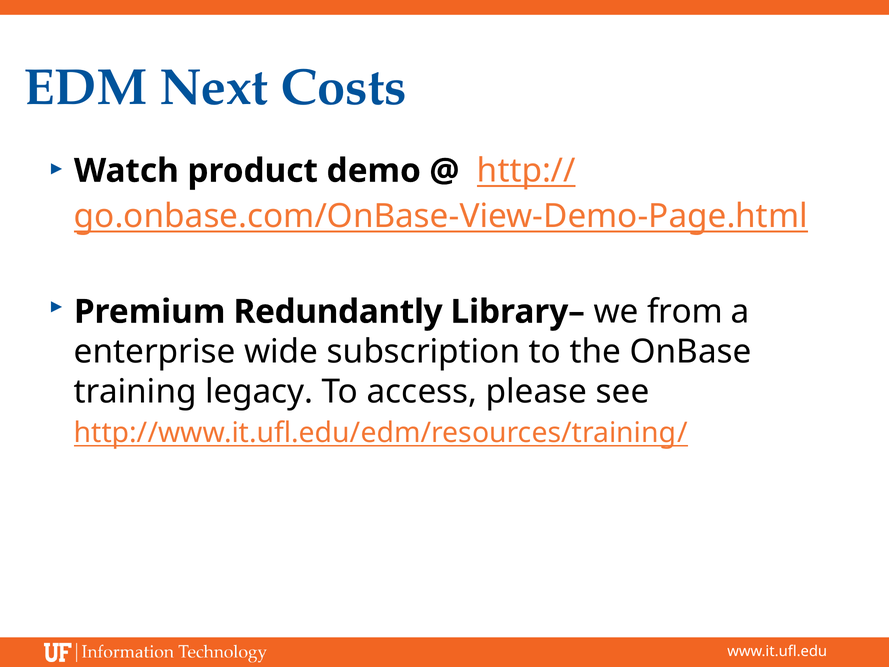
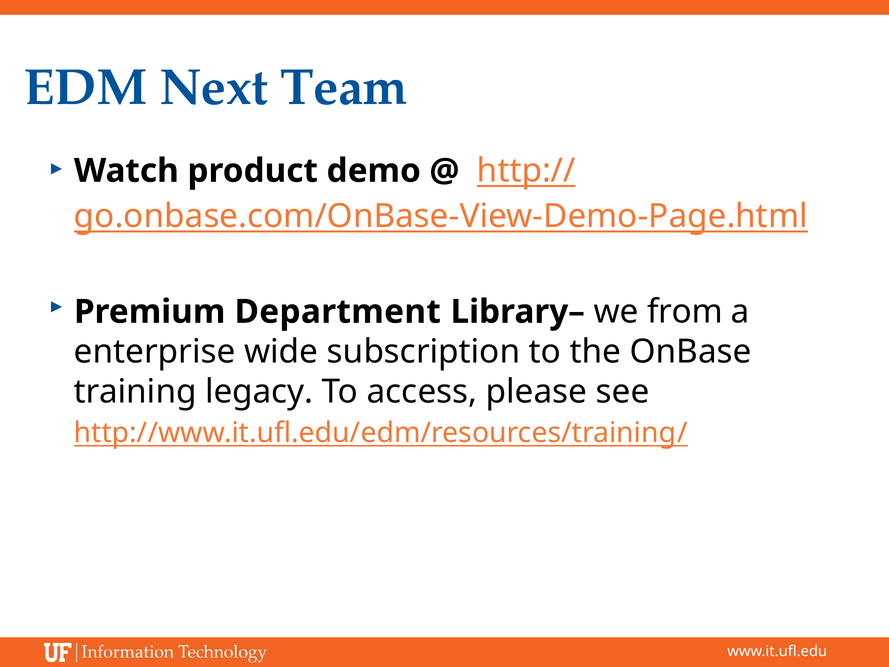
Costs: Costs -> Team
Redundantly: Redundantly -> Department
